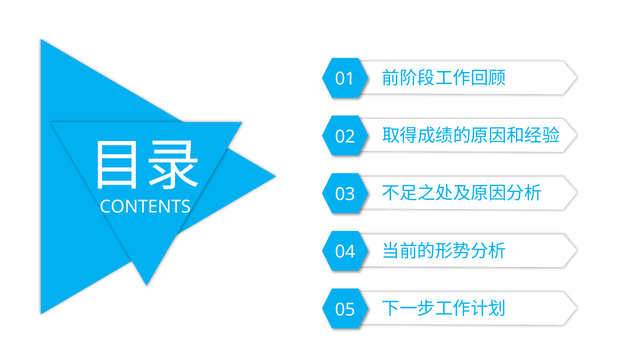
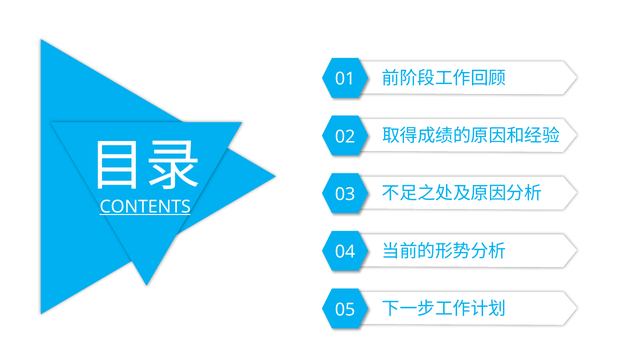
CONTENTS underline: none -> present
